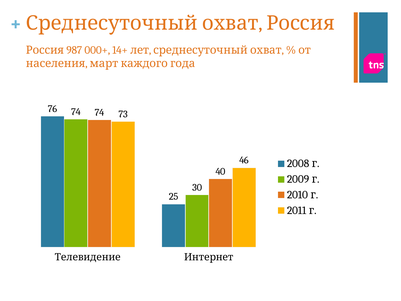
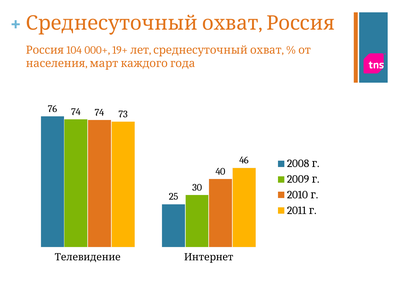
987: 987 -> 104
14+: 14+ -> 19+
